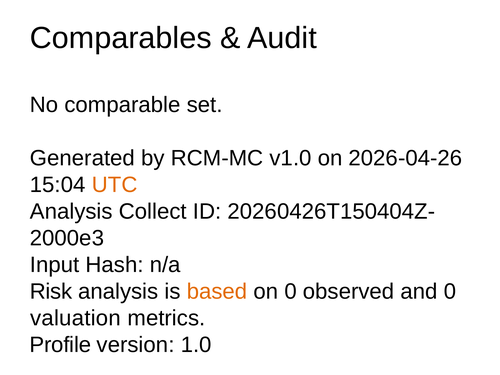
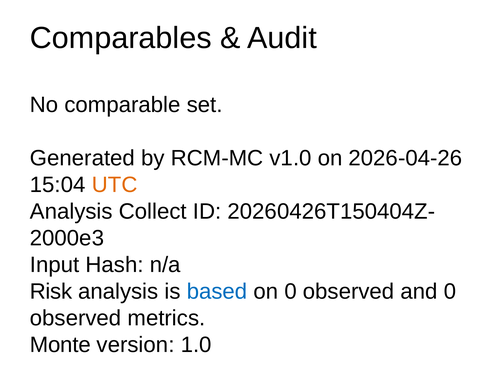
based colour: orange -> blue
valuation at (76, 318): valuation -> observed
Profile: Profile -> Monte
